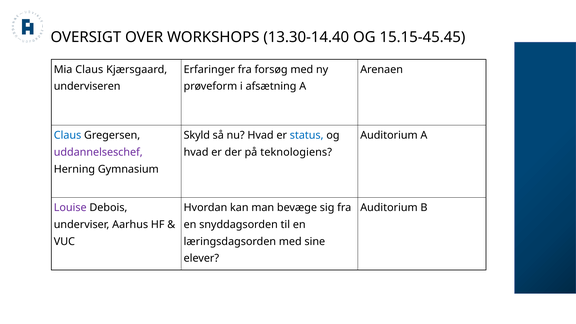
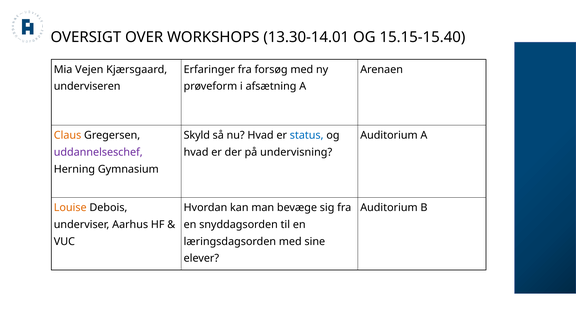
13.30-14.40: 13.30-14.40 -> 13.30-14.01
15.15-45.45: 15.15-45.45 -> 15.15-15.40
Mia Claus: Claus -> Vejen
Claus at (68, 135) colour: blue -> orange
teknologiens: teknologiens -> undervisning
Louise colour: purple -> orange
